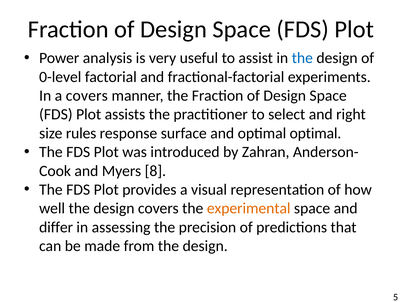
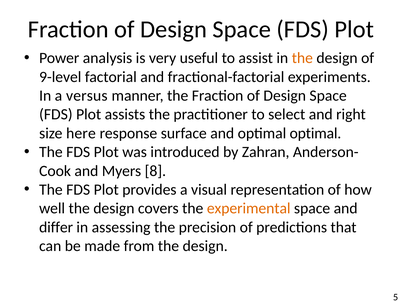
the at (302, 58) colour: blue -> orange
0-level: 0-level -> 9-level
a covers: covers -> versus
rules: rules -> here
